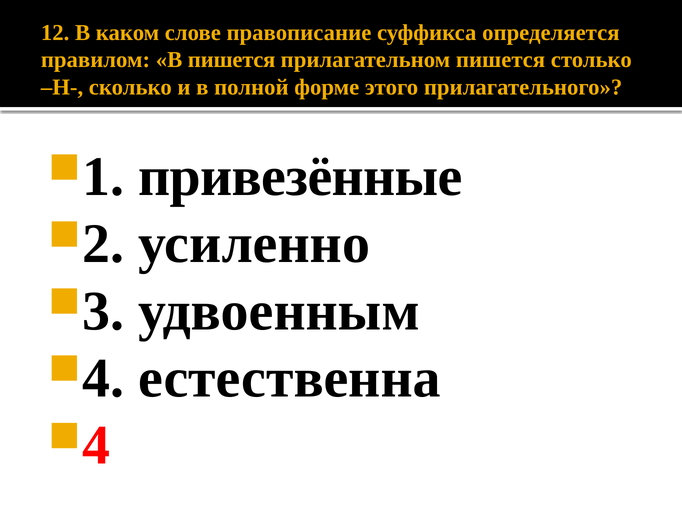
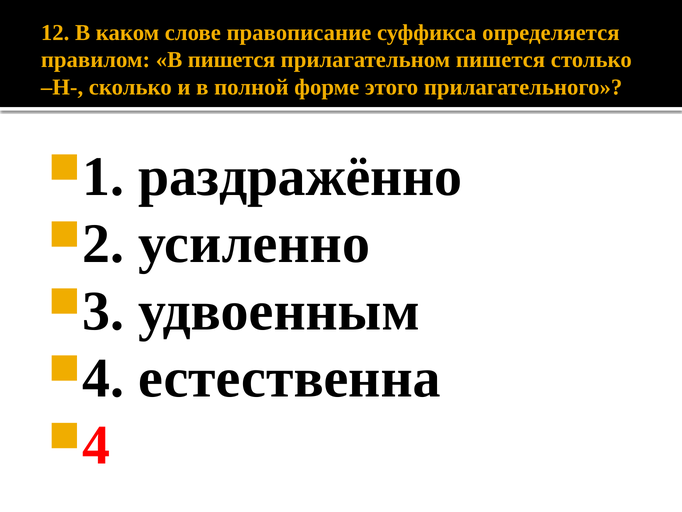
привезённые: привезённые -> раздражённо
